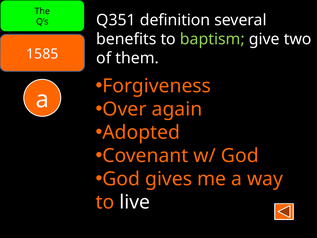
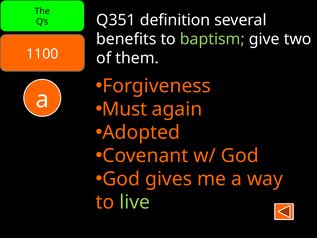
1585: 1585 -> 1100
Over: Over -> Must
live colour: white -> light green
